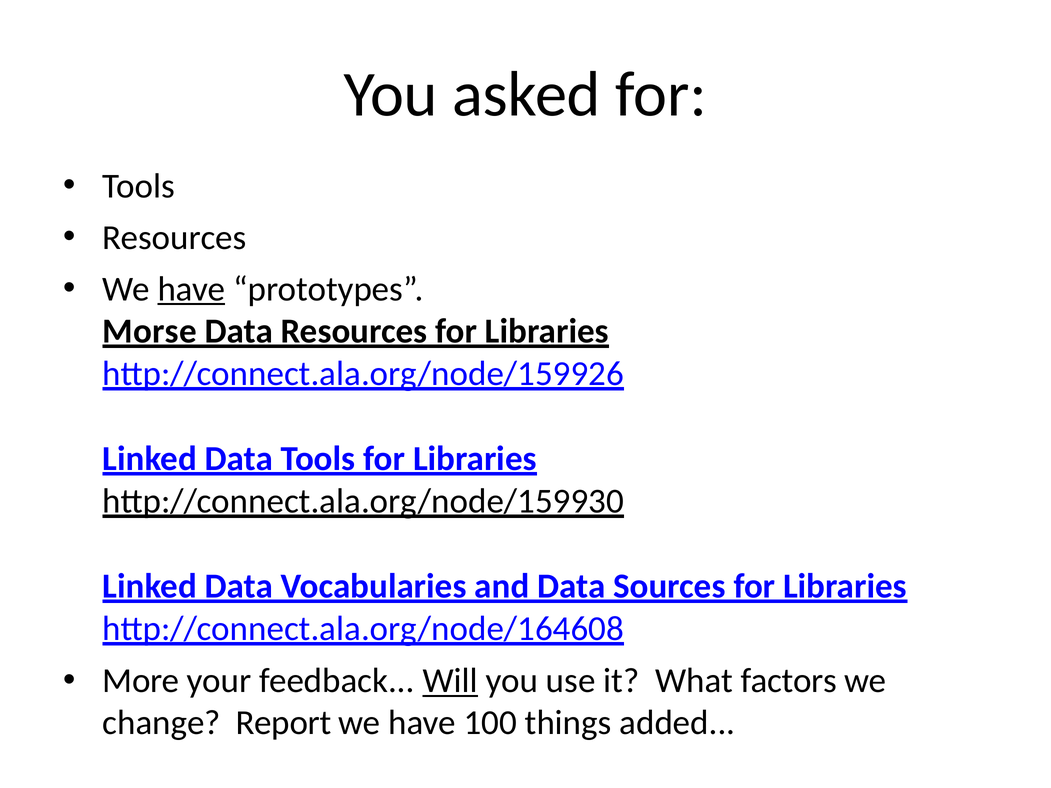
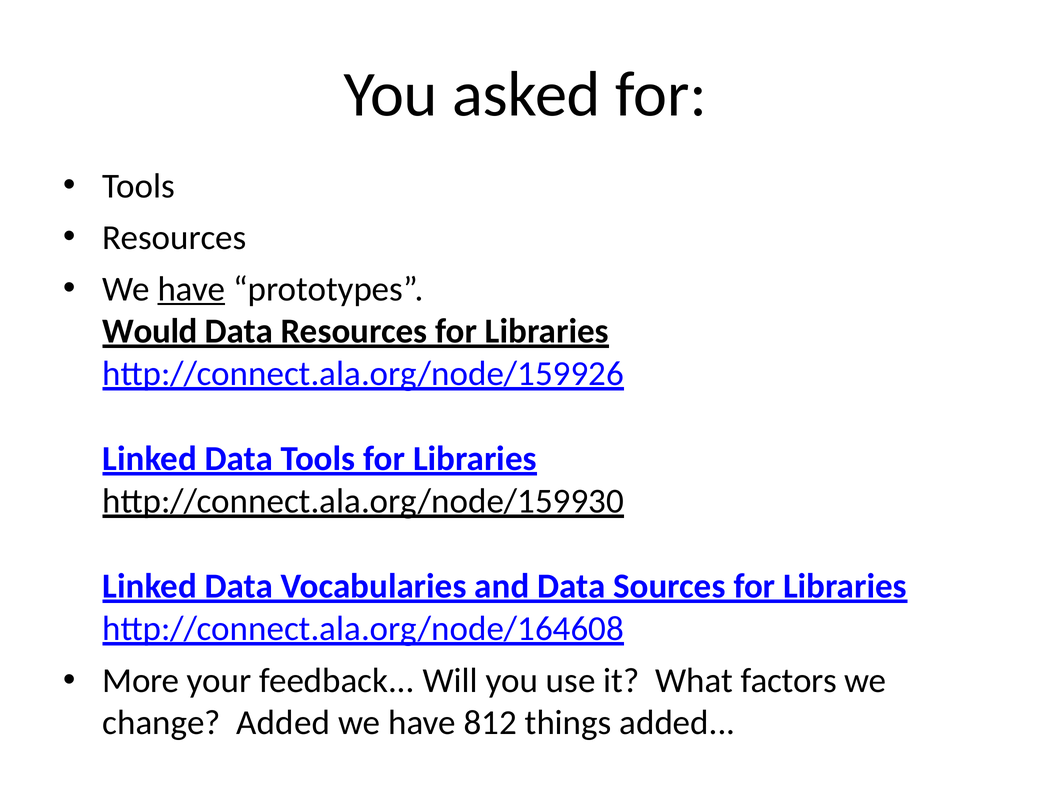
Morse: Morse -> Would
Will underline: present -> none
change Report: Report -> Added
100: 100 -> 812
